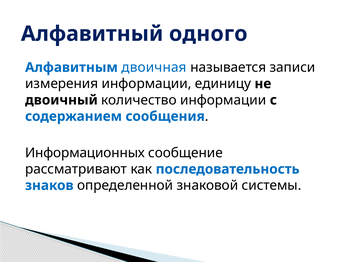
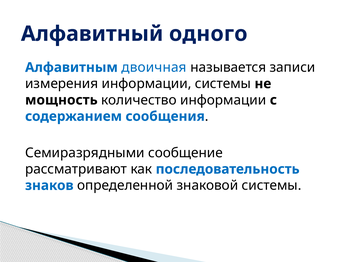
информации единицу: единицу -> системы
двоичный: двоичный -> мощность
Информационных: Информационных -> Семиразрядными
